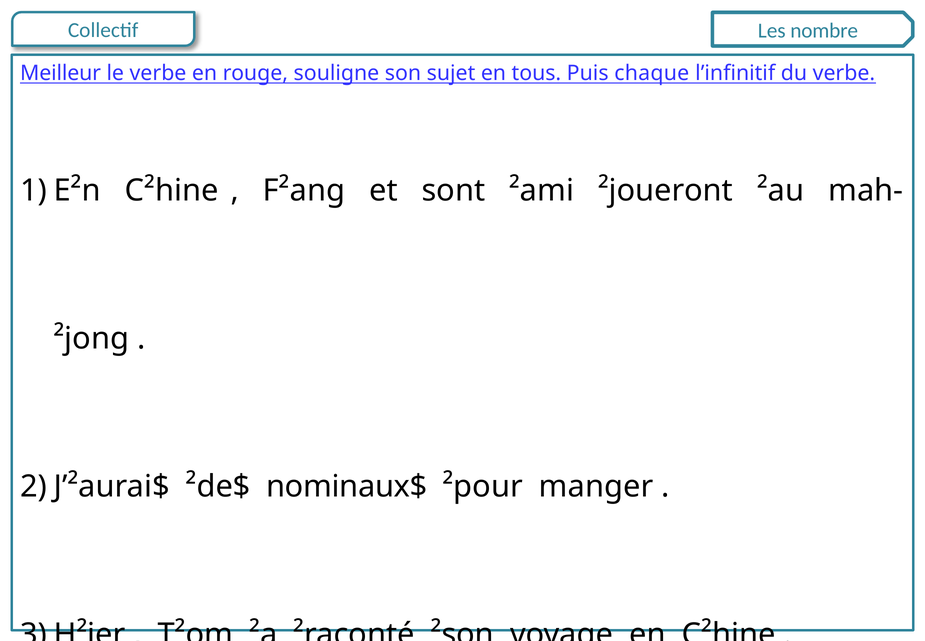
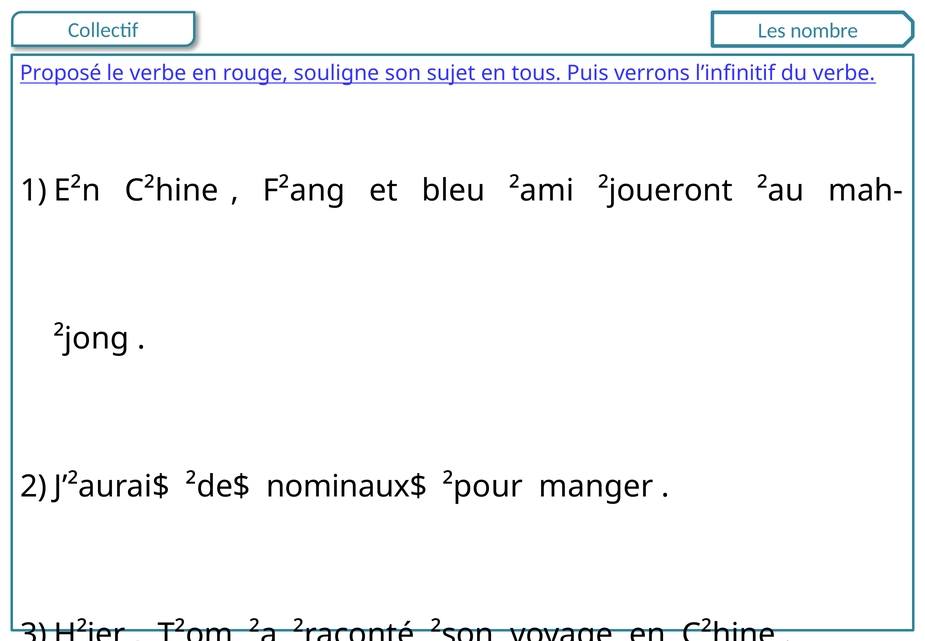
Meilleur: Meilleur -> Proposé
chaque: chaque -> verrons
sont: sont -> bleu
